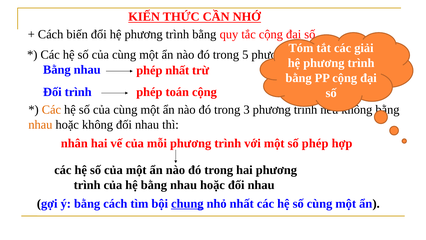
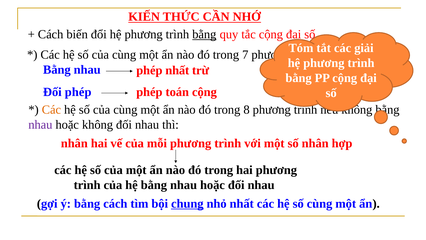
bằng at (204, 34) underline: none -> present
5: 5 -> 7
Đối trình: trình -> phép
3: 3 -> 8
nhau at (40, 124) colour: orange -> purple
số phép: phép -> nhân
